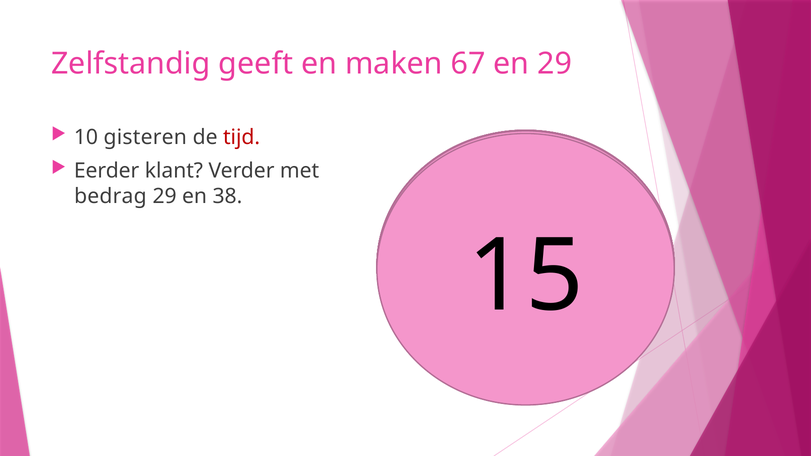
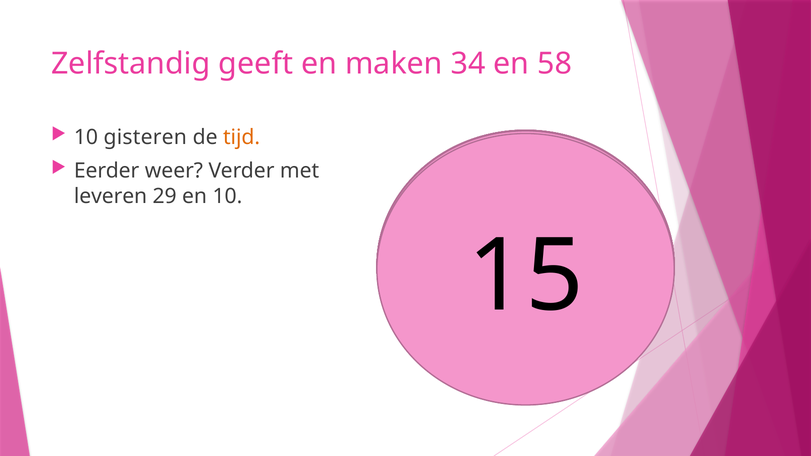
67: 67 -> 34
en 29: 29 -> 58
tijd colour: red -> orange
klant: klant -> weer
bedrag: bedrag -> leveren
en 38: 38 -> 10
